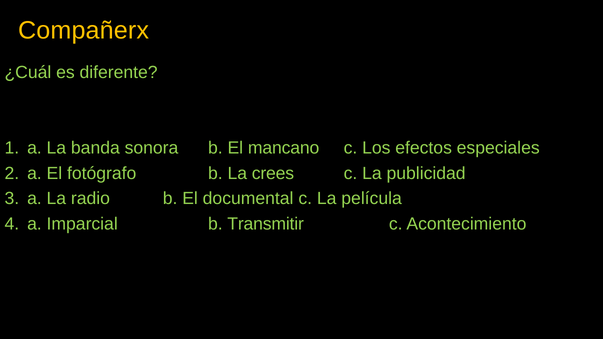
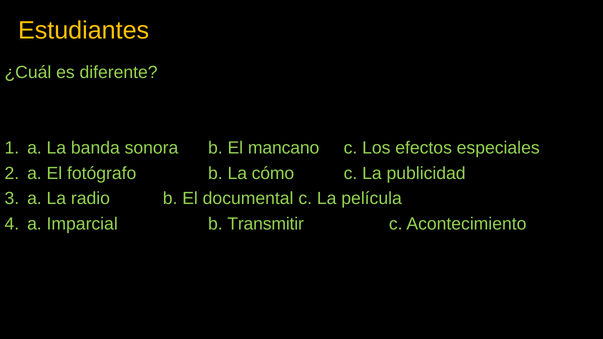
Compañerx: Compañerx -> Estudiantes
crees: crees -> cómo
